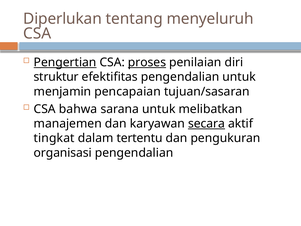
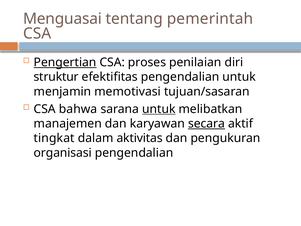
Diperlukan: Diperlukan -> Menguasai
menyeluruh: menyeluruh -> pemerintah
proses underline: present -> none
pencapaian: pencapaian -> memotivasi
untuk at (159, 109) underline: none -> present
tertentu: tertentu -> aktivitas
